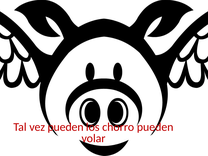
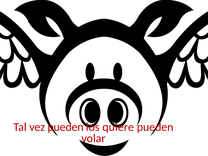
chorro: chorro -> quiere
